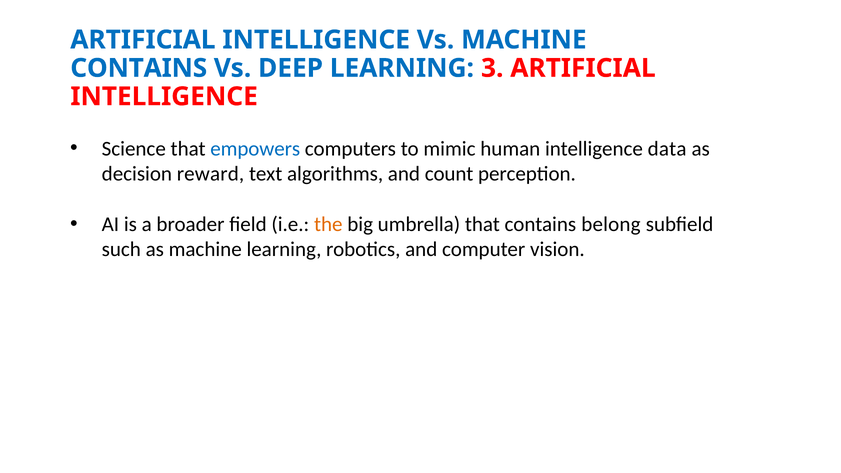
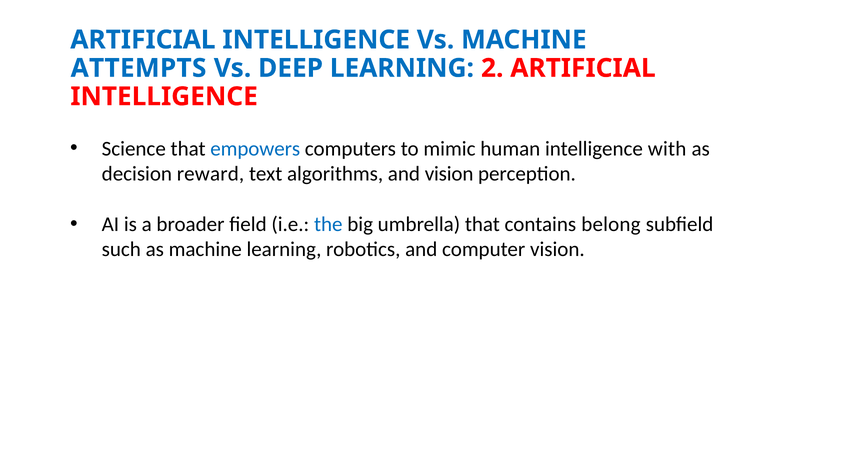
CONTAINS at (139, 68): CONTAINS -> ATTEMPTS
3: 3 -> 2
data: data -> with
and count: count -> vision
the colour: orange -> blue
